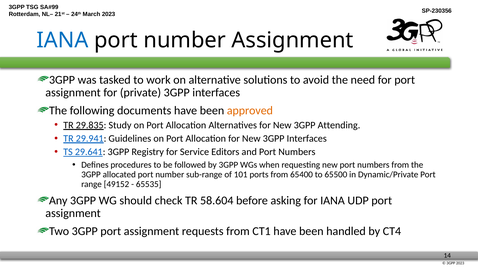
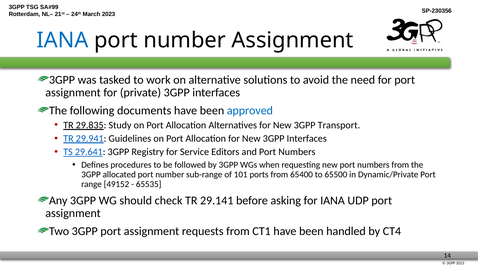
approved colour: orange -> blue
Attending: Attending -> Transport
58.604: 58.604 -> 29.141
